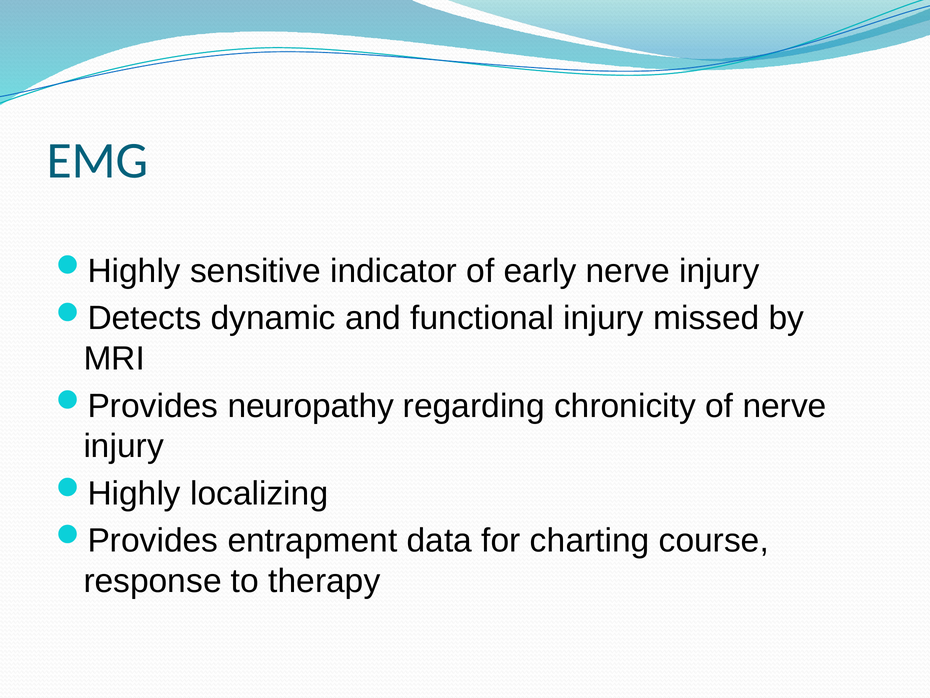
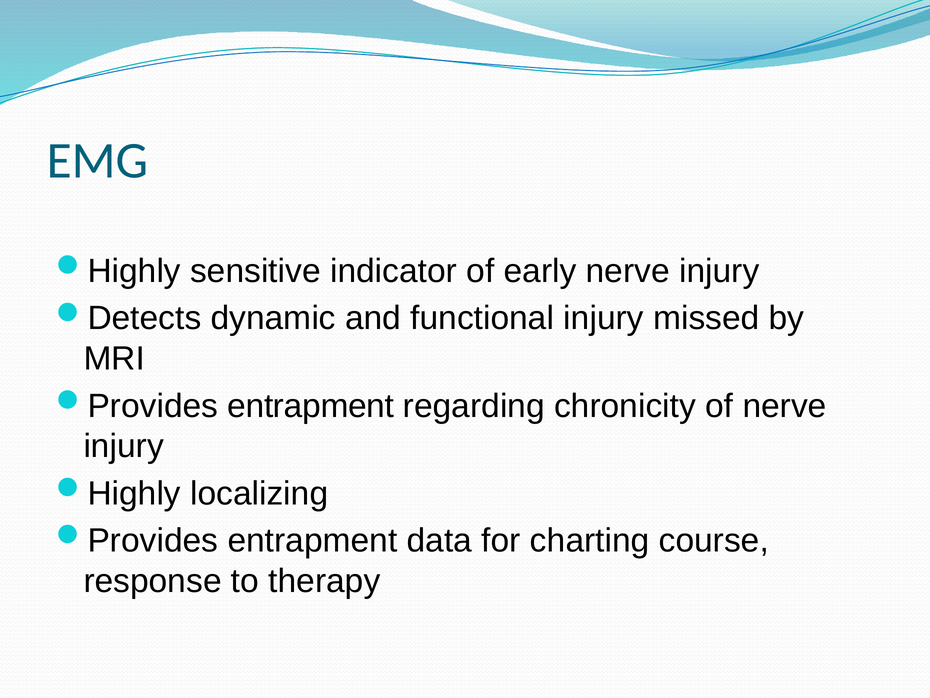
neuropathy at (311, 406): neuropathy -> entrapment
